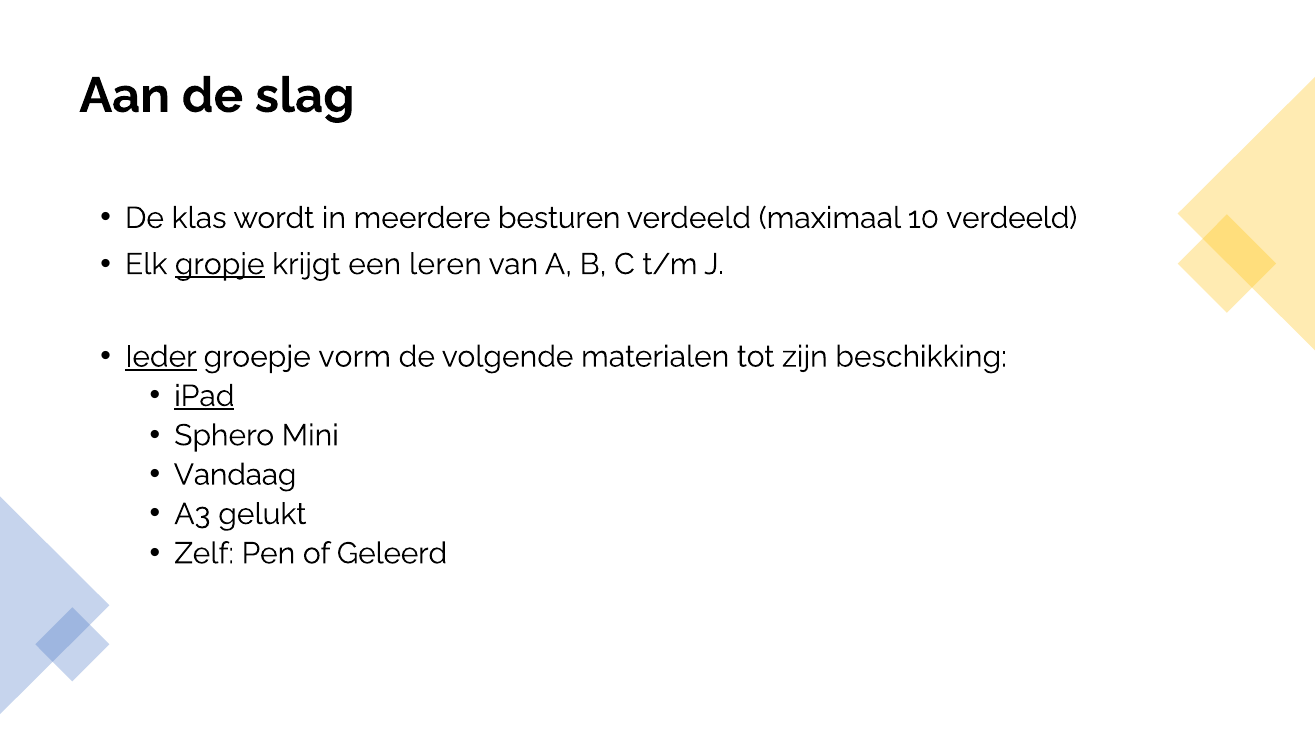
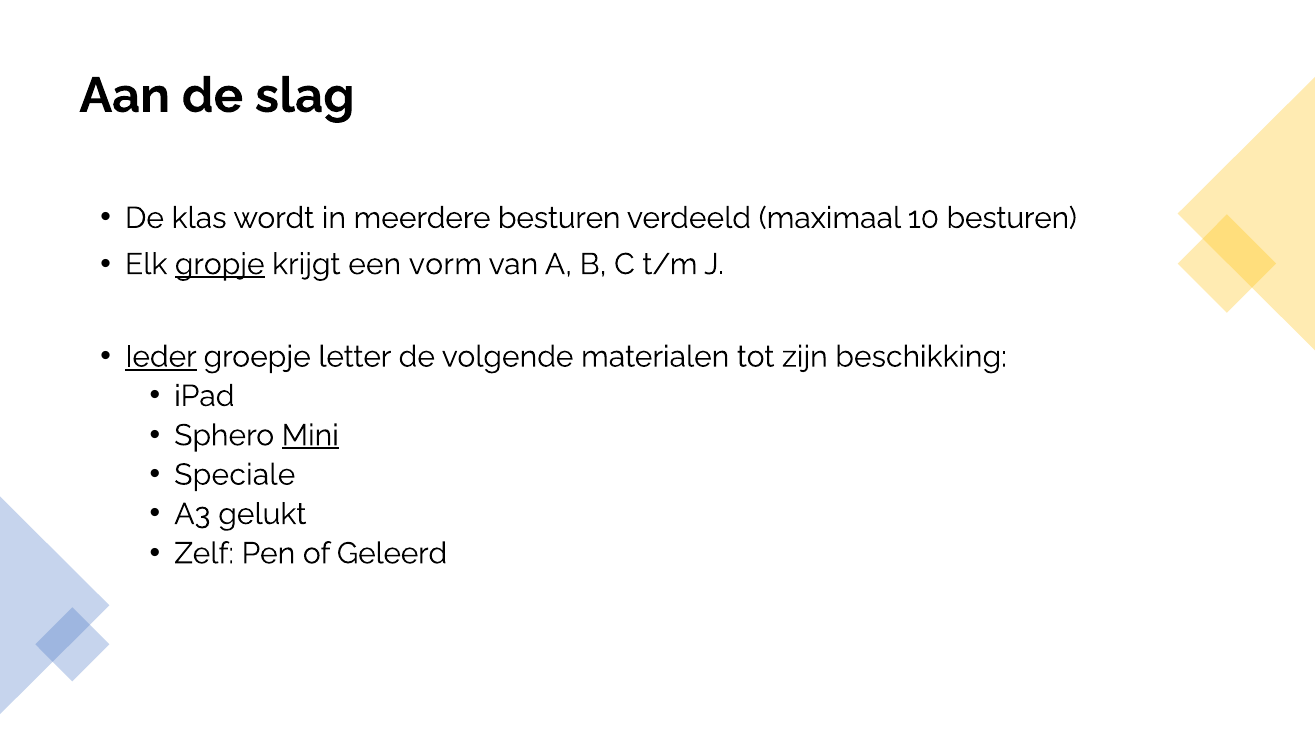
10 verdeeld: verdeeld -> besturen
leren: leren -> vorm
vorm: vorm -> letter
iPad underline: present -> none
Mini underline: none -> present
Vandaag: Vandaag -> Speciale
